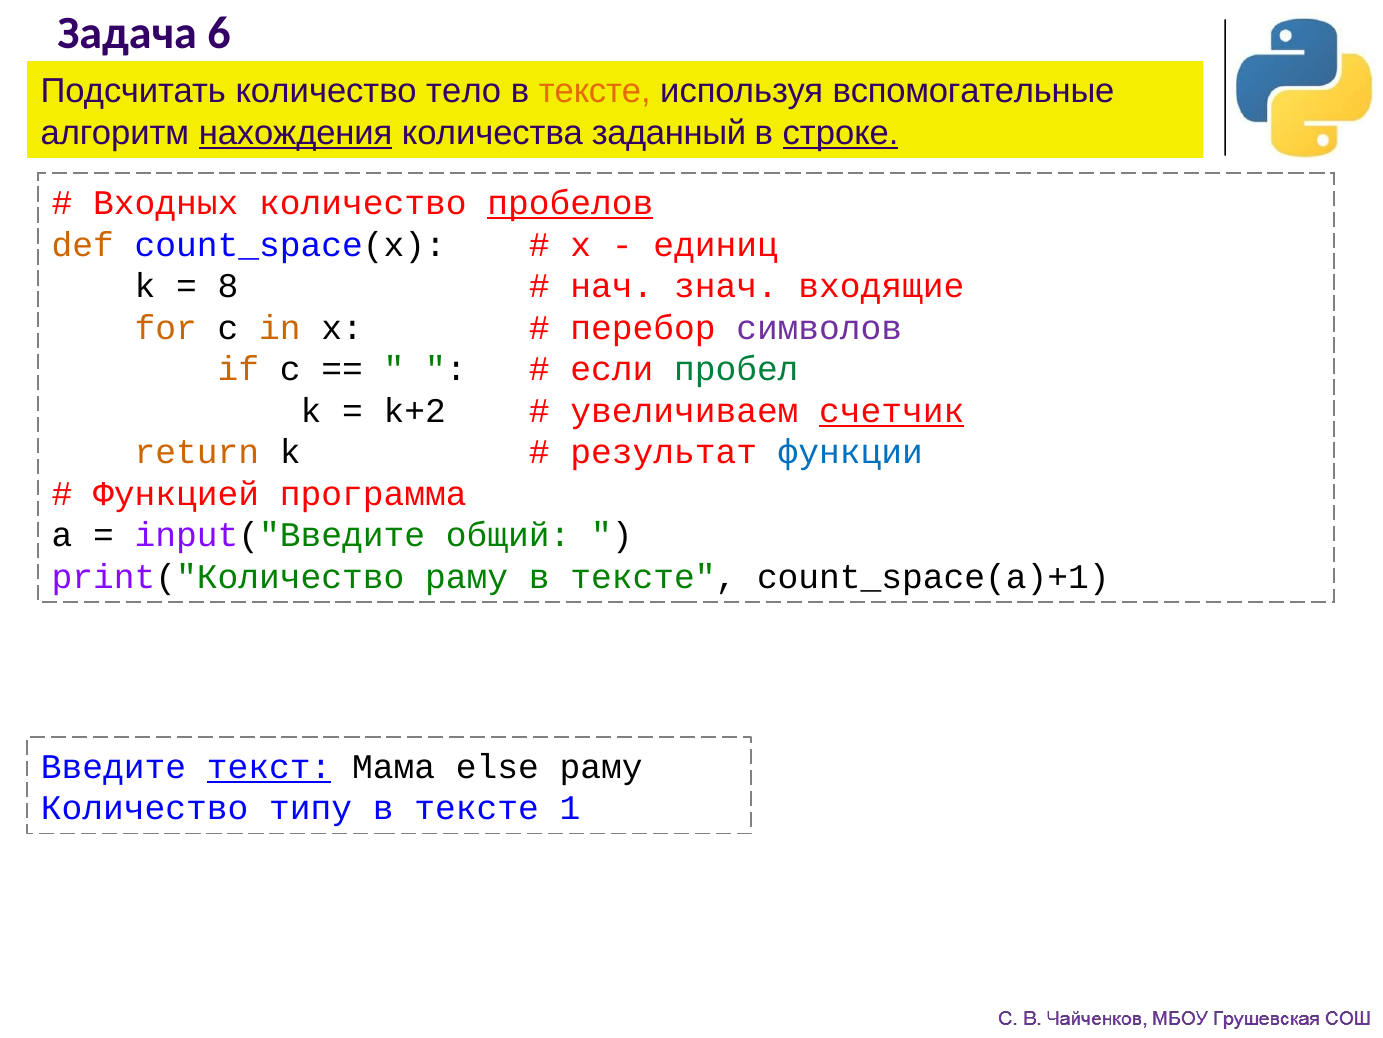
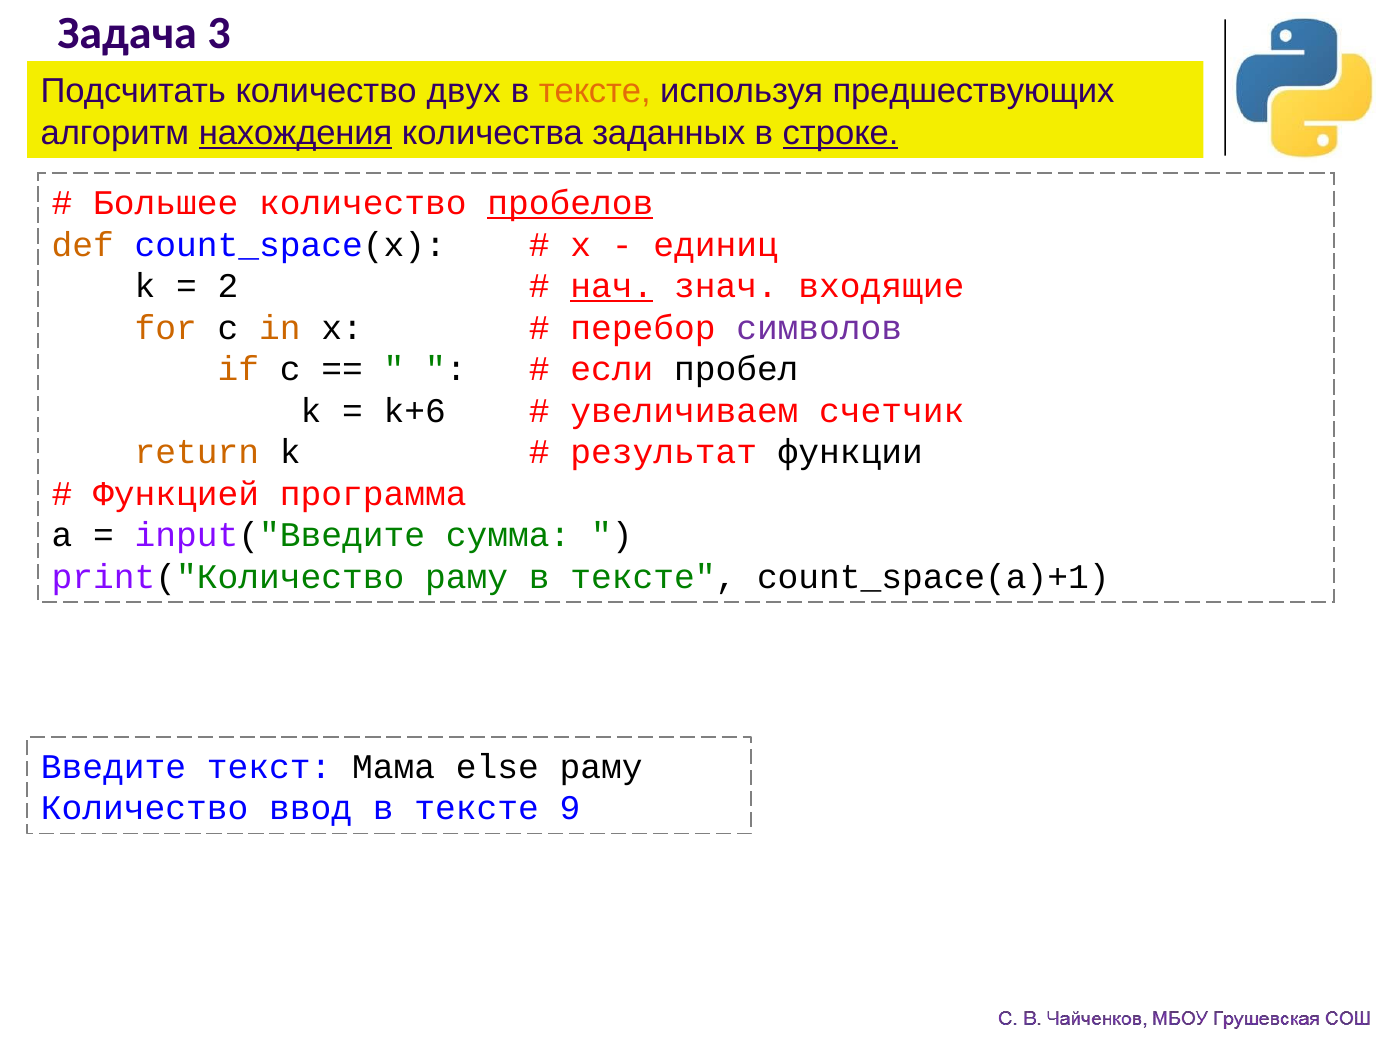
6: 6 -> 3
тело: тело -> двух
вспомогательные: вспомогательные -> предшествующих
заданный: заданный -> заданных
Входных: Входных -> Большее
8: 8 -> 2
нач underline: none -> present
пробел colour: green -> black
k+2: k+2 -> k+6
счетчик underline: present -> none
функции colour: blue -> black
общий: общий -> сумма
текст underline: present -> none
типу: типу -> ввод
1: 1 -> 9
